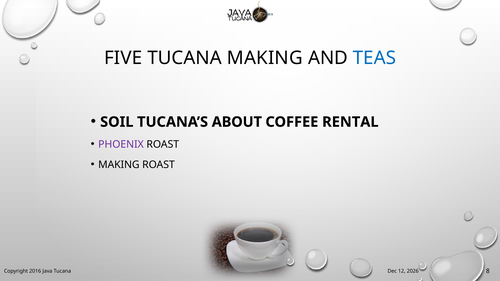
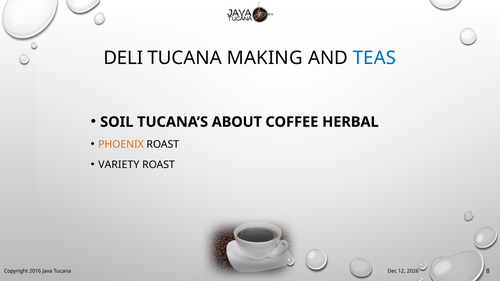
FIVE: FIVE -> DELI
RENTAL: RENTAL -> HERBAL
PHOENIX colour: purple -> orange
MAKING at (119, 165): MAKING -> VARIETY
